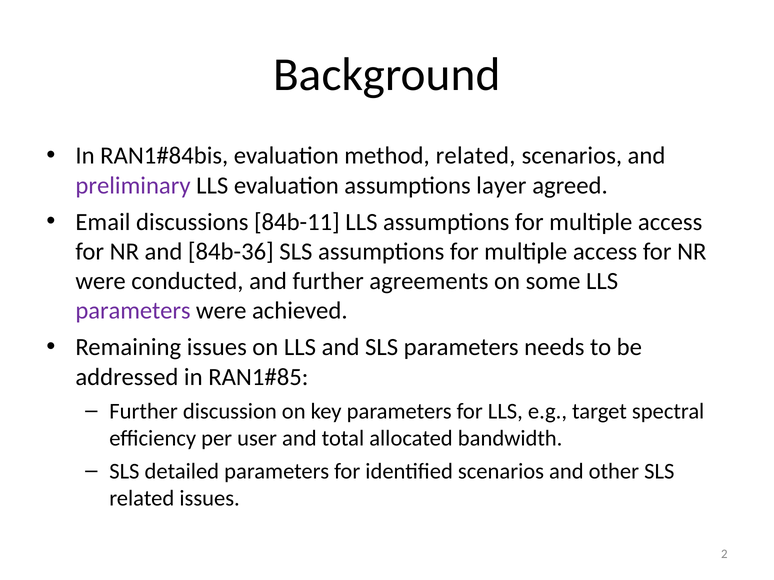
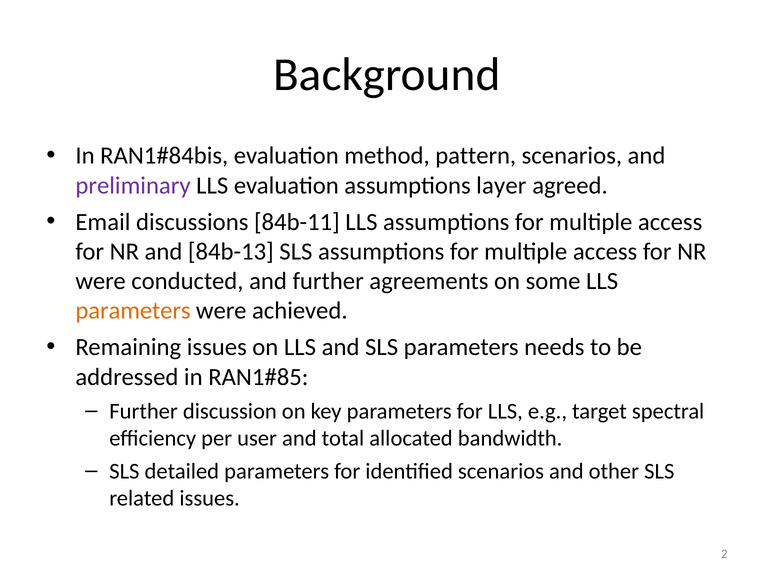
method related: related -> pattern
84b-36: 84b-36 -> 84b-13
parameters at (133, 311) colour: purple -> orange
